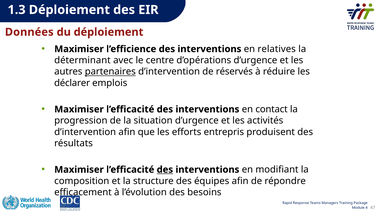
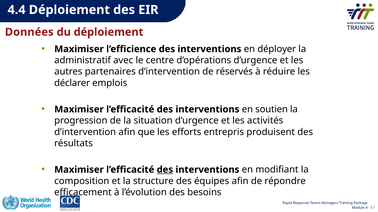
1.3: 1.3 -> 4.4
relatives: relatives -> déployer
déterminant: déterminant -> administratif
partenaires underline: present -> none
contact: contact -> soutien
